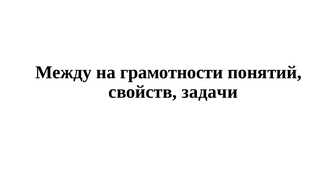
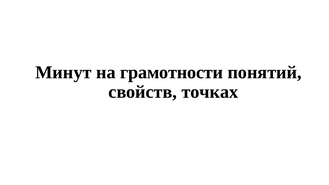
Между: Между -> Минут
задачи: задачи -> точках
